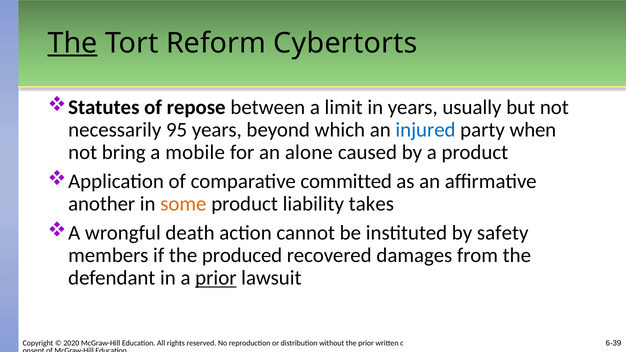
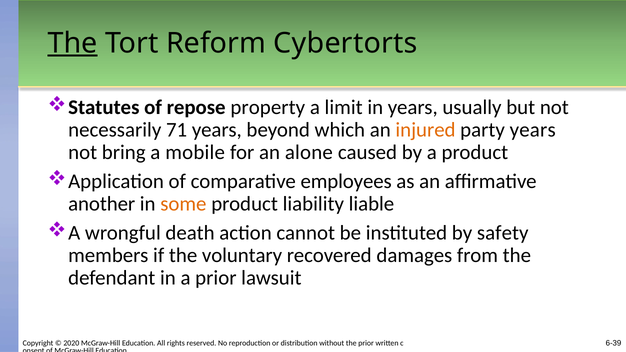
between: between -> property
95: 95 -> 71
injured colour: blue -> orange
party when: when -> years
committed: committed -> employees
takes: takes -> liable
produced: produced -> voluntary
prior at (216, 278) underline: present -> none
